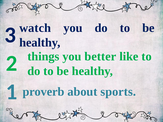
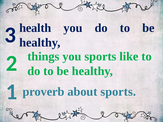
watch: watch -> health
you better: better -> sports
